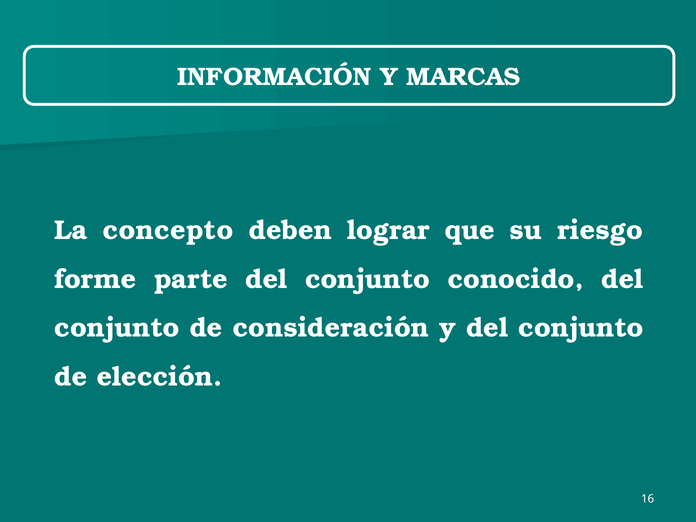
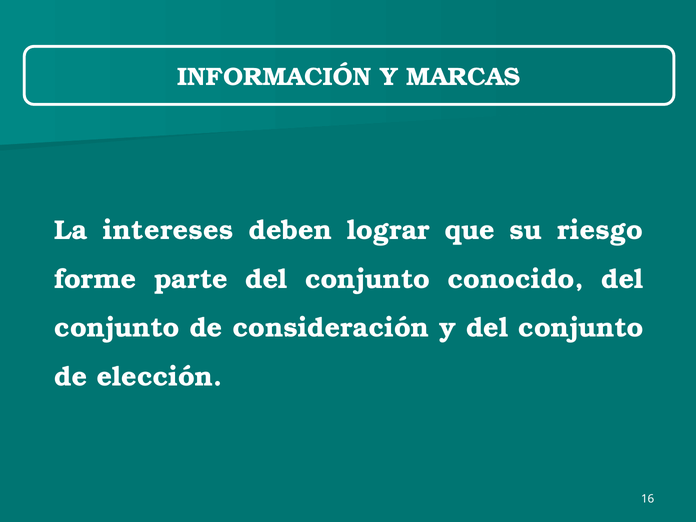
concepto: concepto -> intereses
